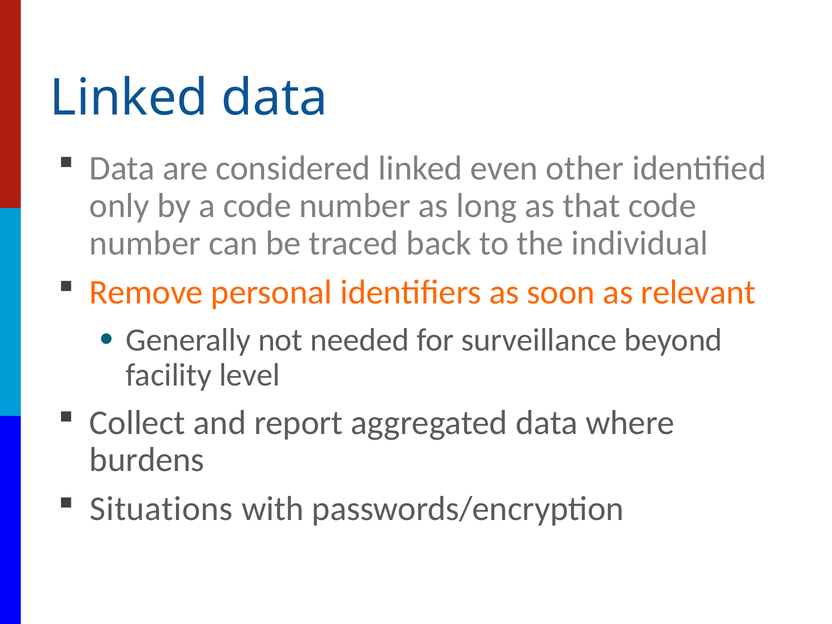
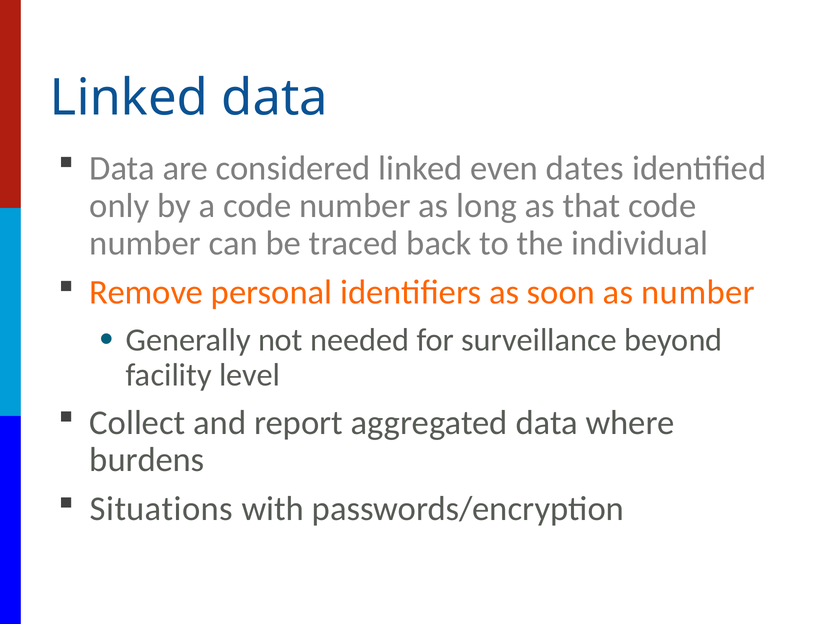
other: other -> dates
as relevant: relevant -> number
